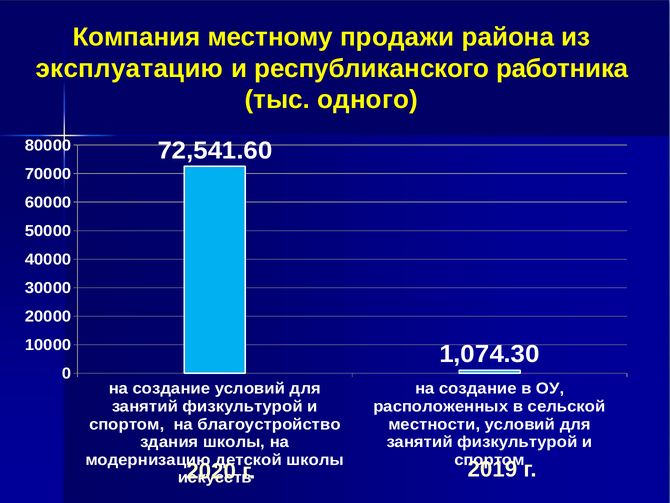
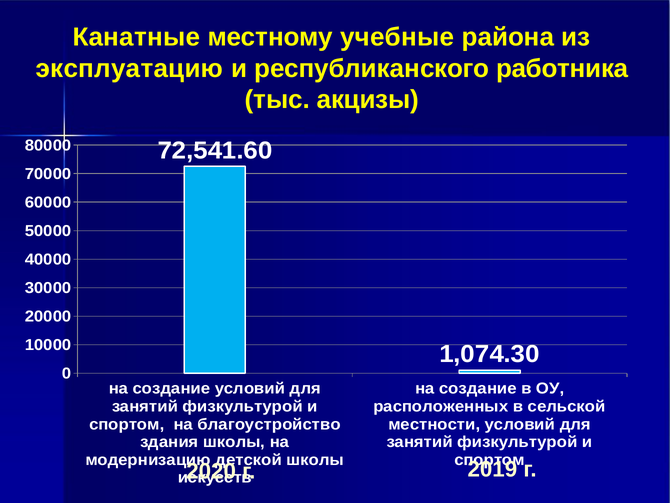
Компания: Компания -> Канатные
продажи: продажи -> учебные
одного: одного -> акцизы
